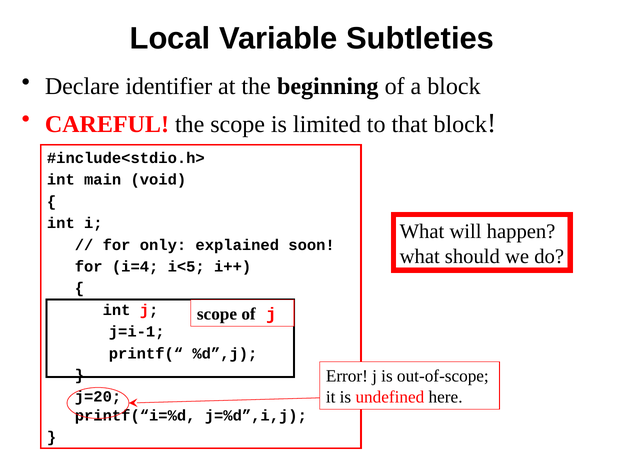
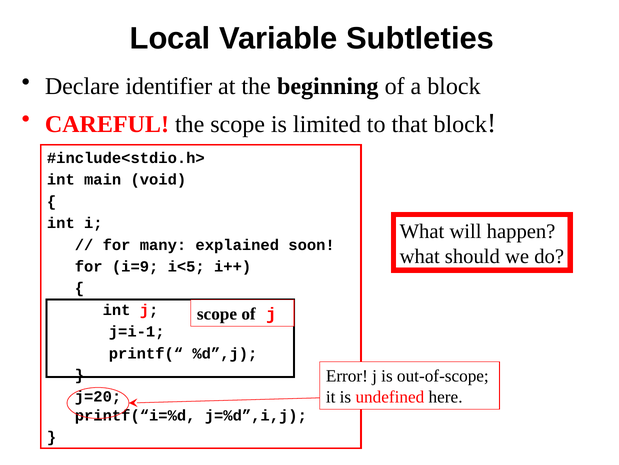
only: only -> many
i=4: i=4 -> i=9
